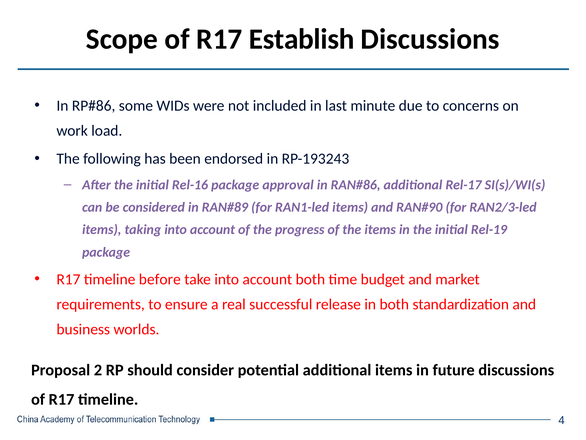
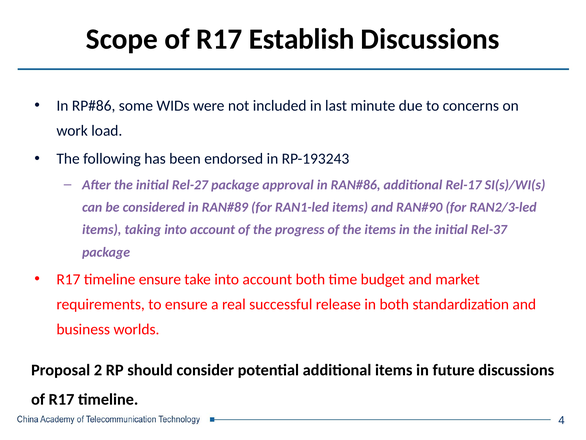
Rel-16: Rel-16 -> Rel-27
Rel-19: Rel-19 -> Rel-37
timeline before: before -> ensure
